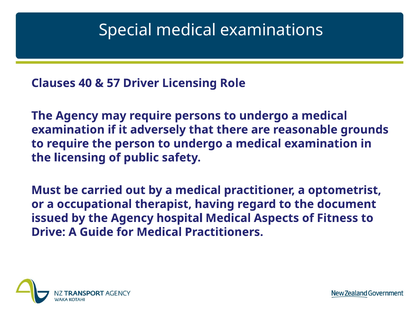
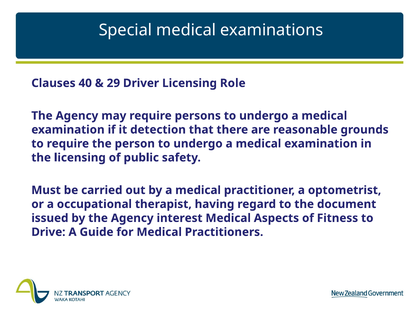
57: 57 -> 29
adversely: adversely -> detection
hospital: hospital -> interest
